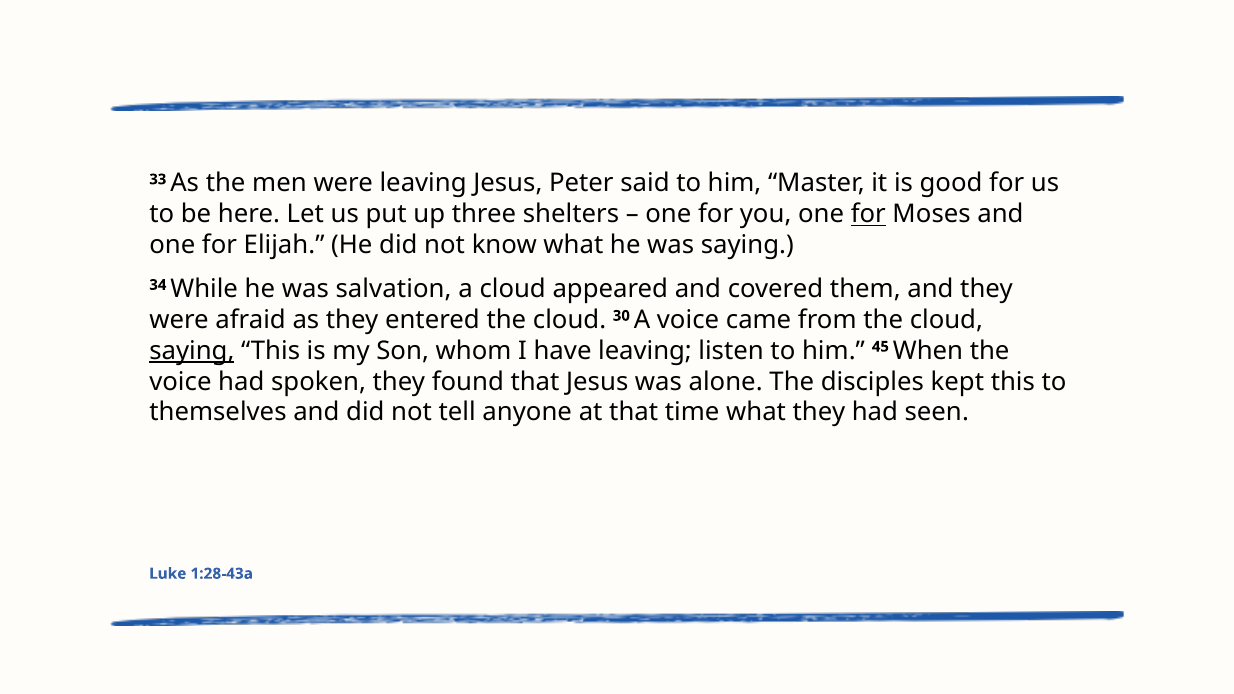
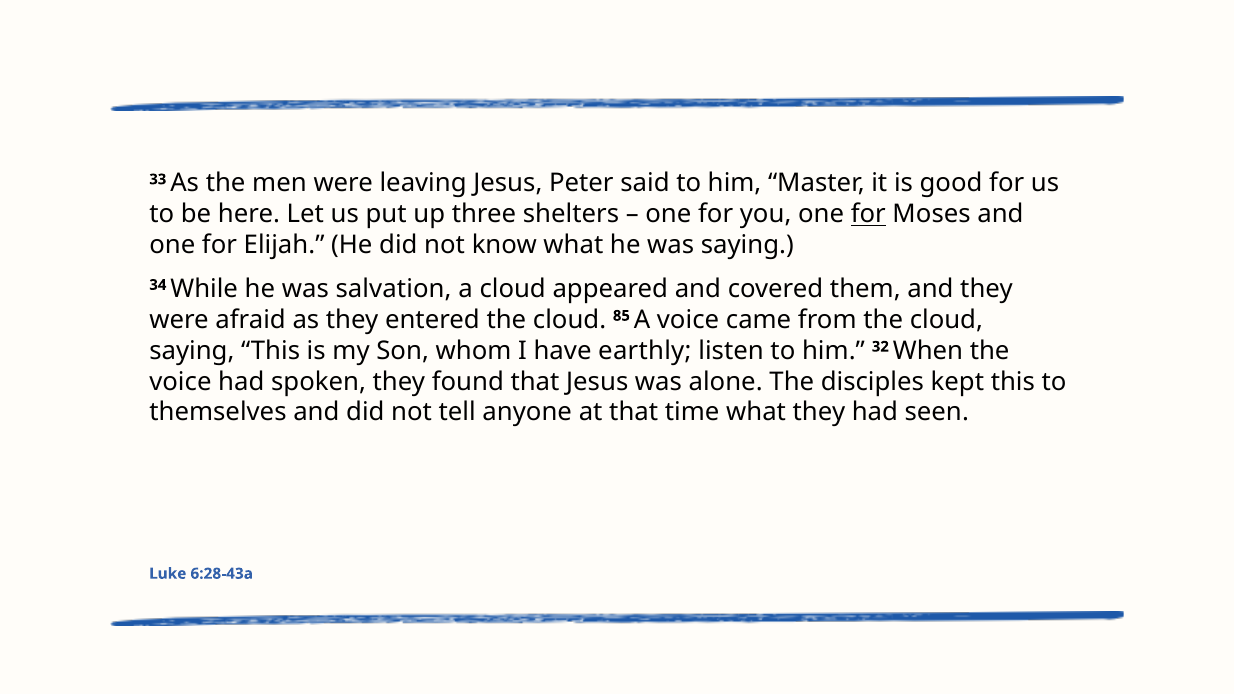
30: 30 -> 85
saying at (192, 351) underline: present -> none
have leaving: leaving -> earthly
45: 45 -> 32
1:28-43a: 1:28-43a -> 6:28-43a
